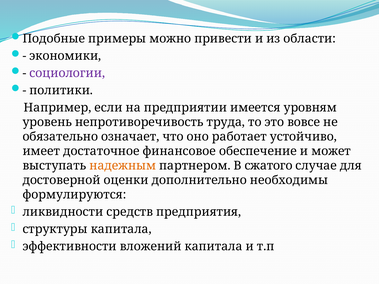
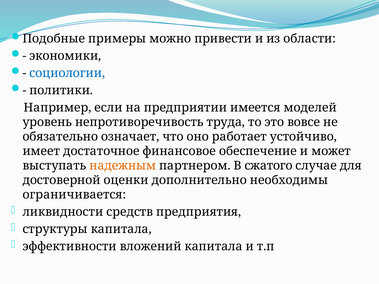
социологии colour: purple -> blue
уровням: уровням -> моделей
формулируются: формулируются -> ограничивается
